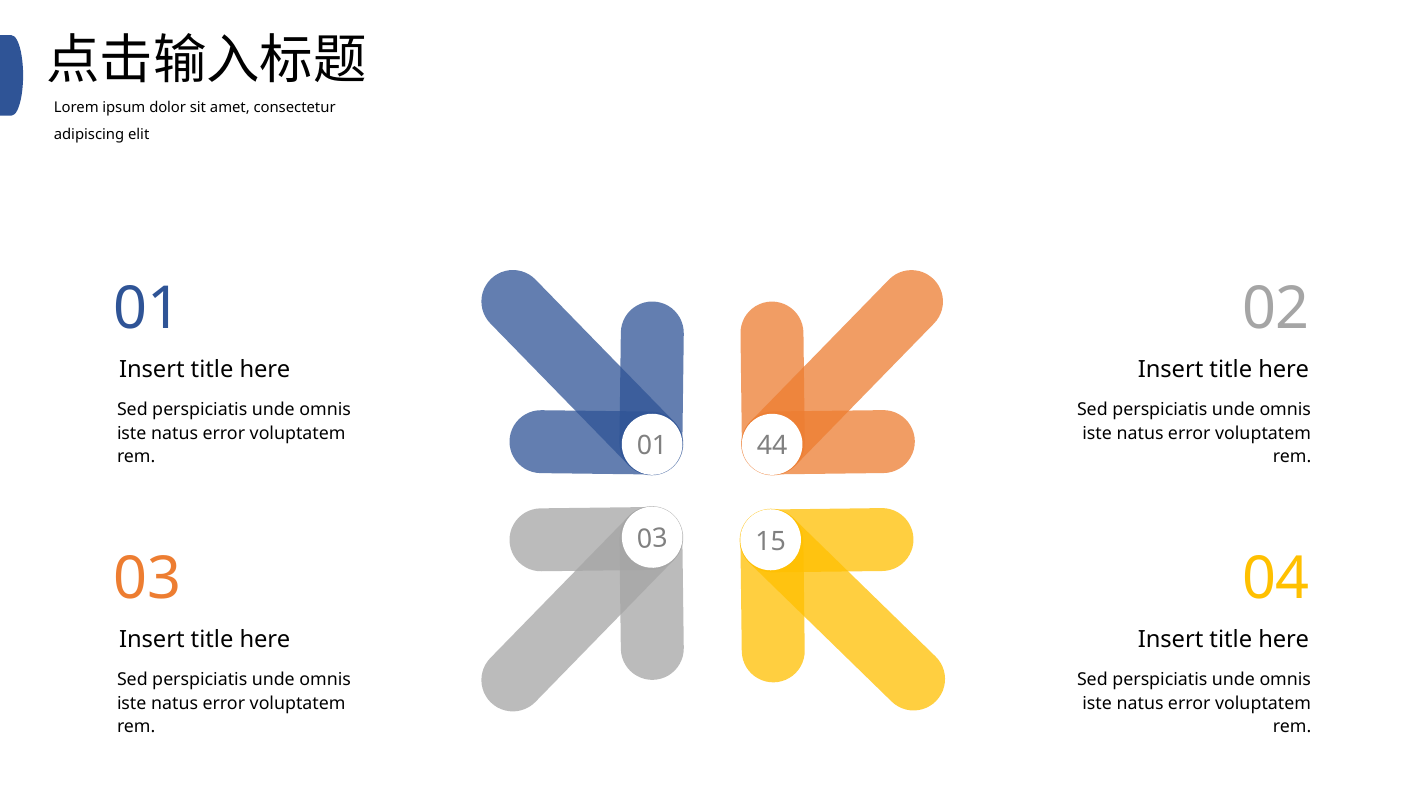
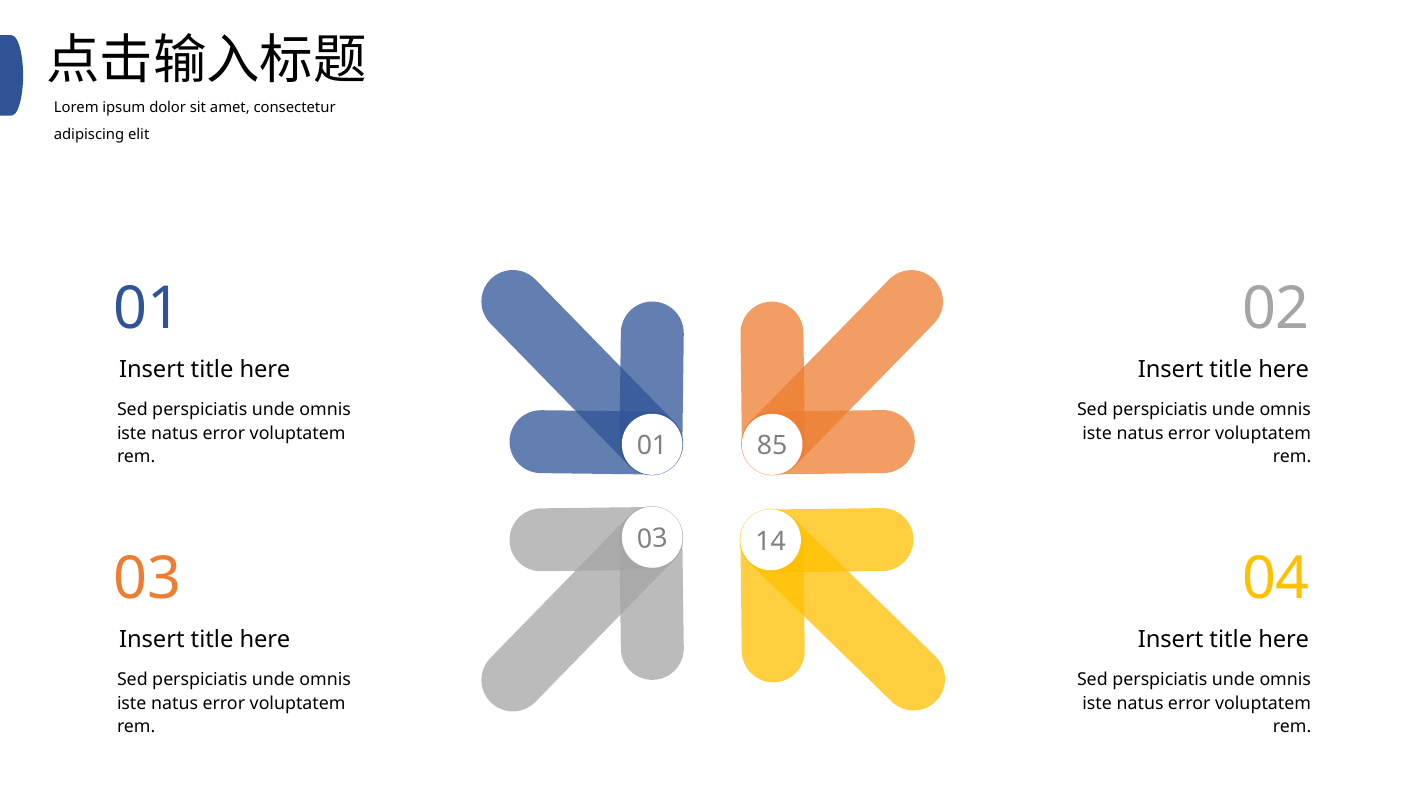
44: 44 -> 85
15: 15 -> 14
